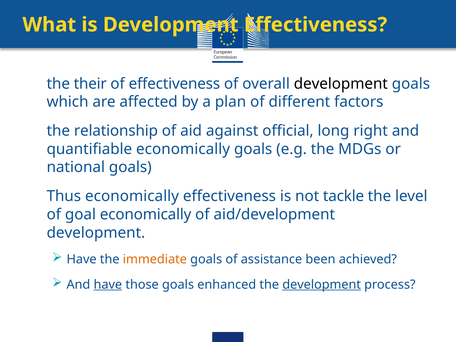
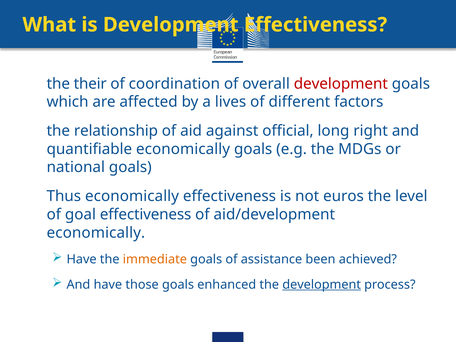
of effectiveness: effectiveness -> coordination
development at (341, 84) colour: black -> red
plan: plan -> lives
tackle: tackle -> euros
goal economically: economically -> effectiveness
development at (96, 233): development -> economically
have at (108, 285) underline: present -> none
